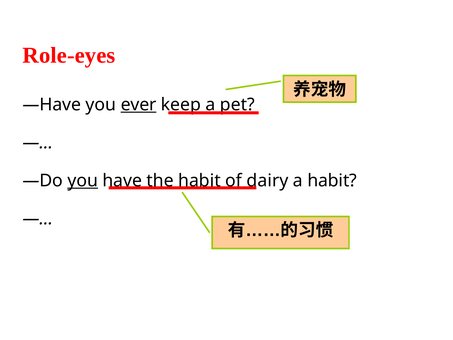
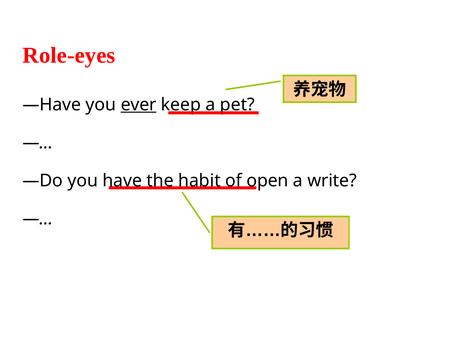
you at (83, 181) underline: present -> none
dairy: dairy -> open
a habit: habit -> write
